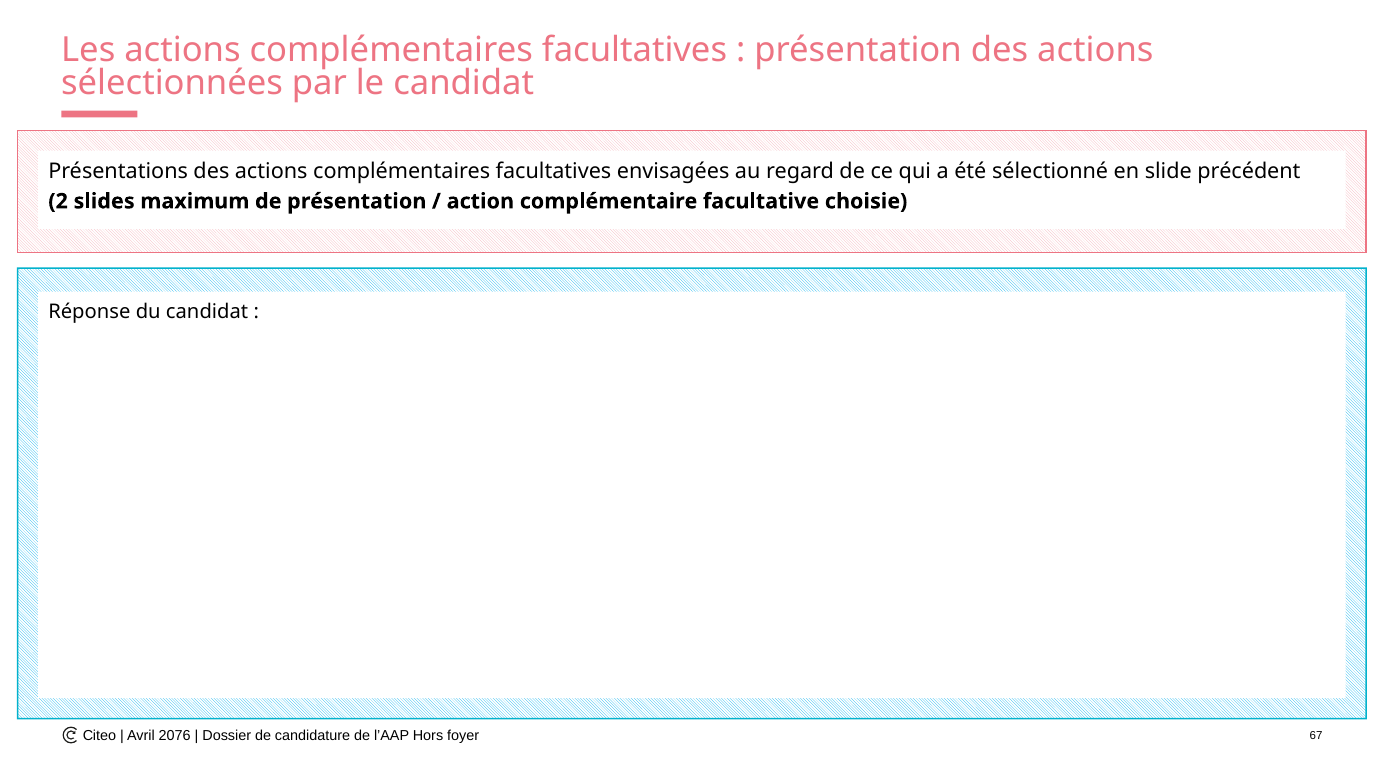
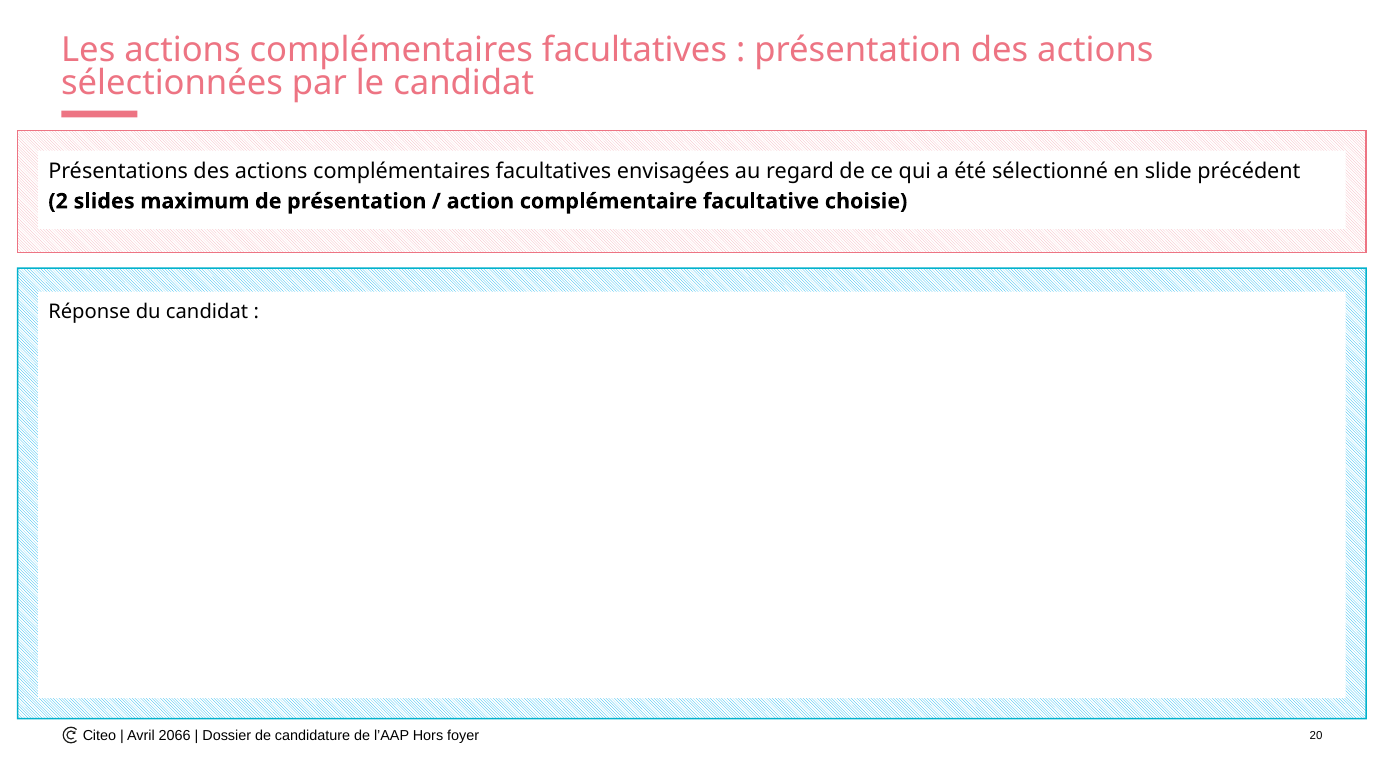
2076: 2076 -> 2066
67: 67 -> 20
